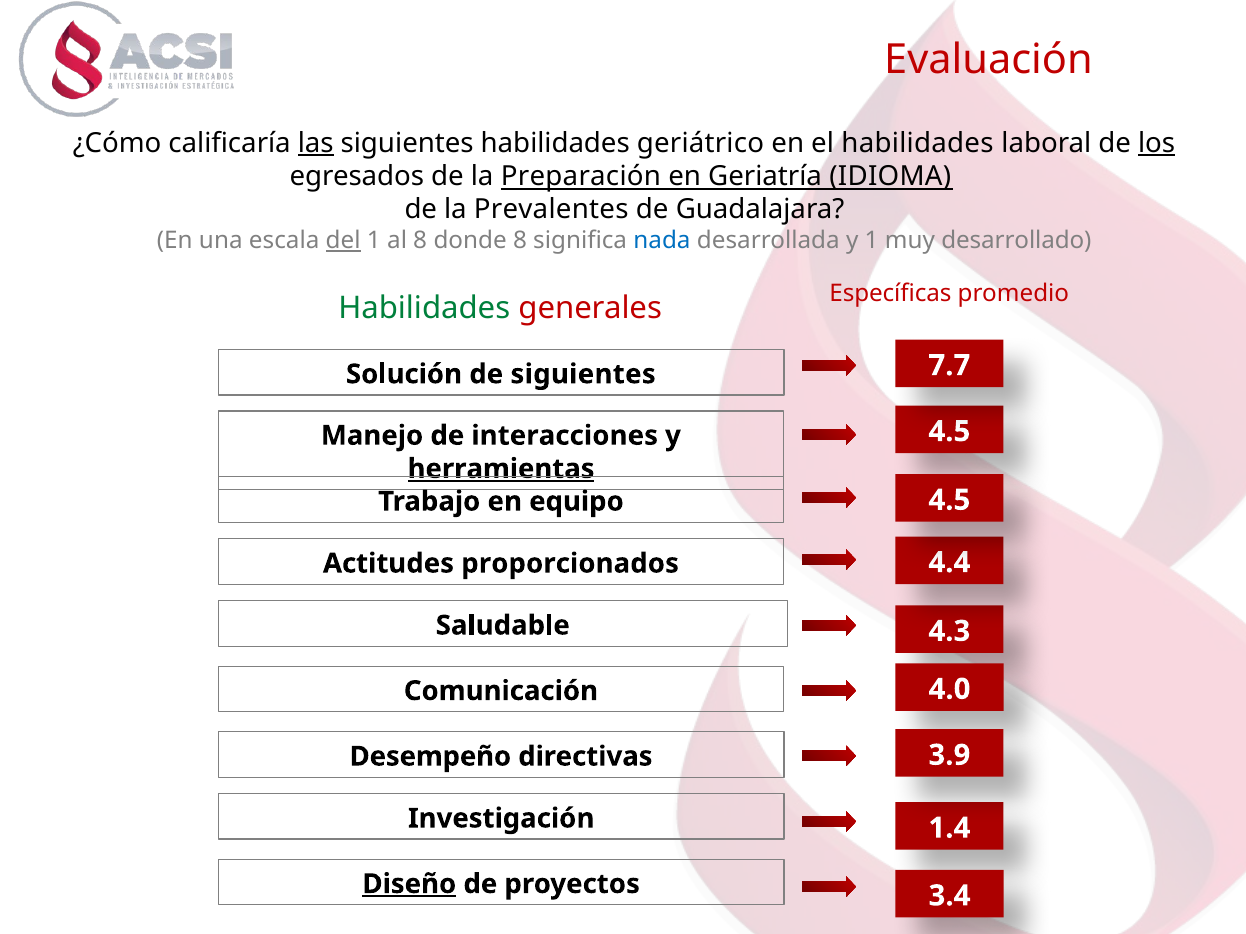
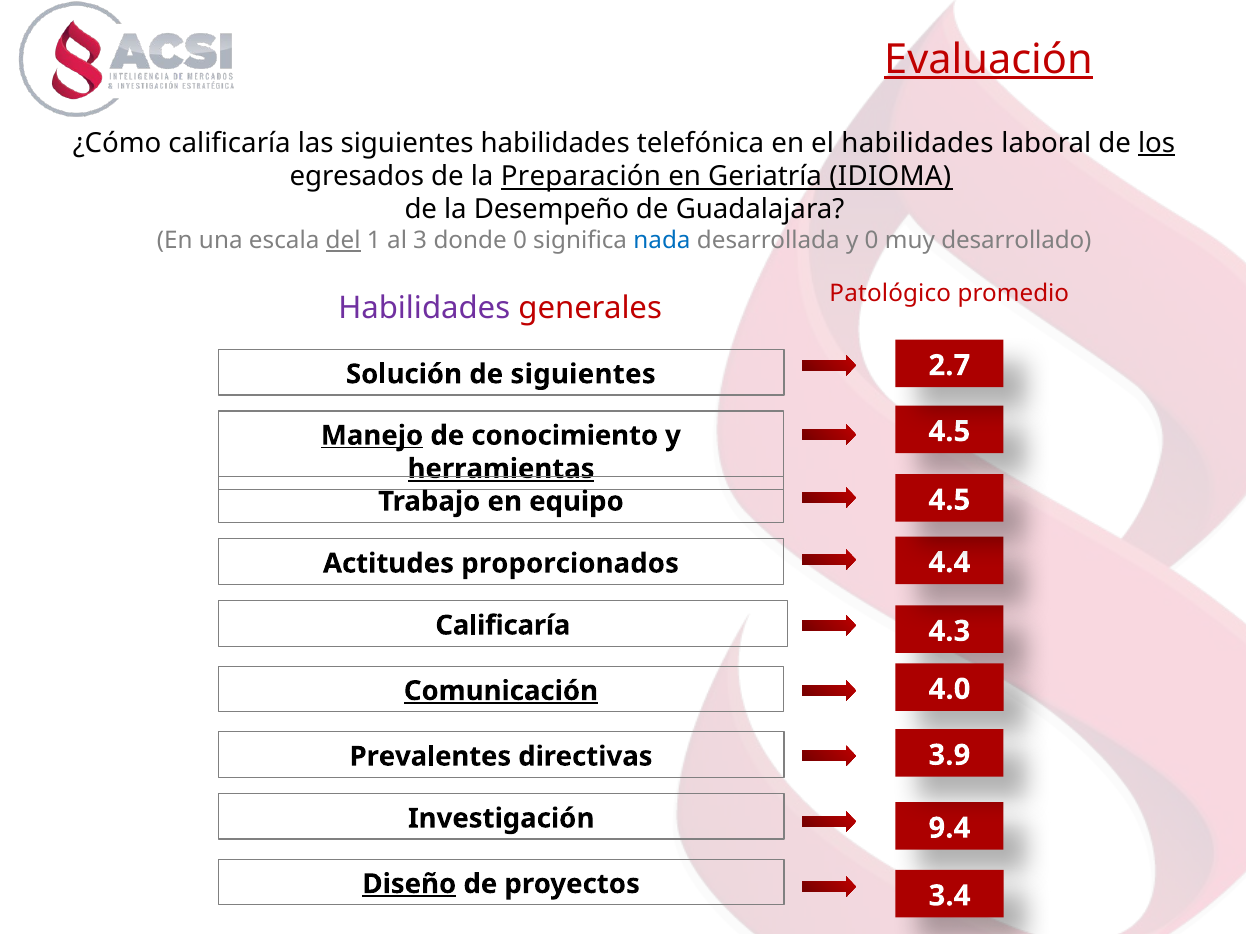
Evaluación underline: none -> present
las underline: present -> none
geriátrico: geriátrico -> telefónica
Prevalentes: Prevalentes -> Desempeño
al 8: 8 -> 3
donde 8: 8 -> 0
y 1: 1 -> 0
Específicas: Específicas -> Patológico
Habilidades at (424, 308) colour: green -> purple
7.7: 7.7 -> 2.7
Manejo underline: none -> present
interacciones: interacciones -> conocimiento
Saludable at (503, 626): Saludable -> Calificaría
Comunicación underline: none -> present
Desempeño: Desempeño -> Prevalentes
1.4: 1.4 -> 9.4
